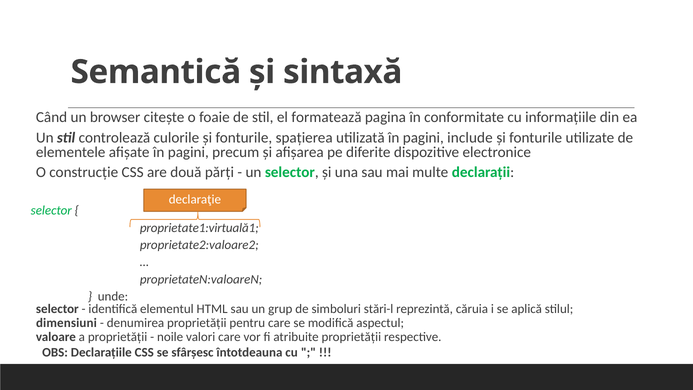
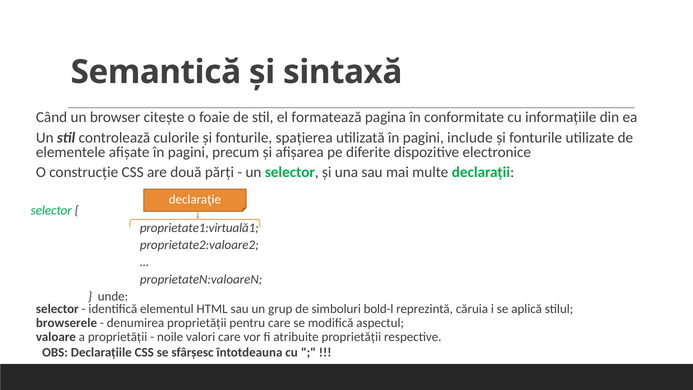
stări-l: stări-l -> bold-l
dimensiuni: dimensiuni -> browserele
